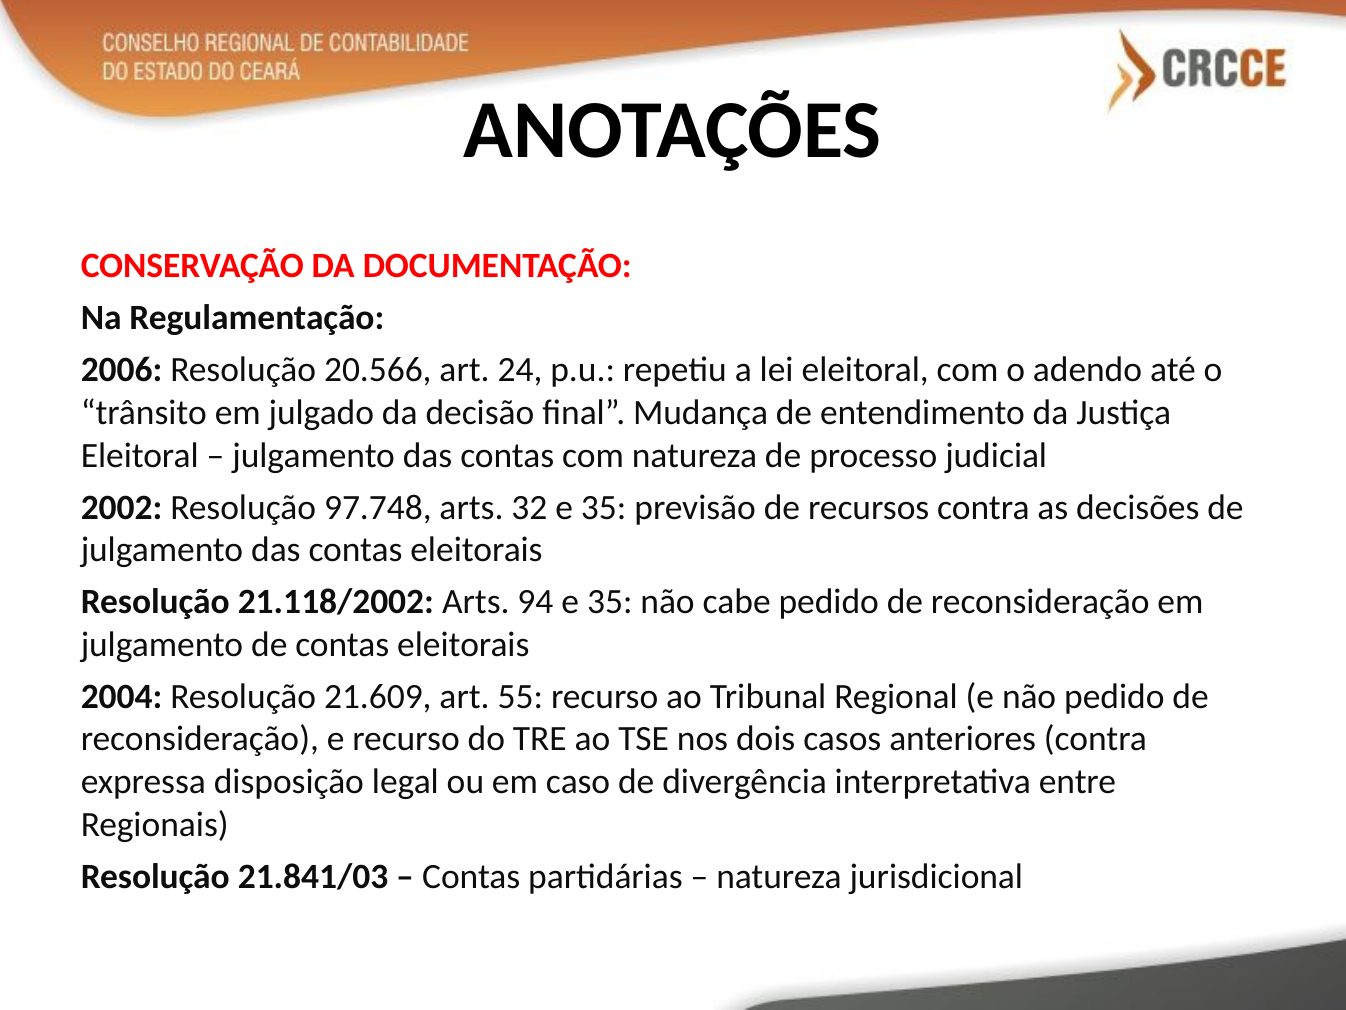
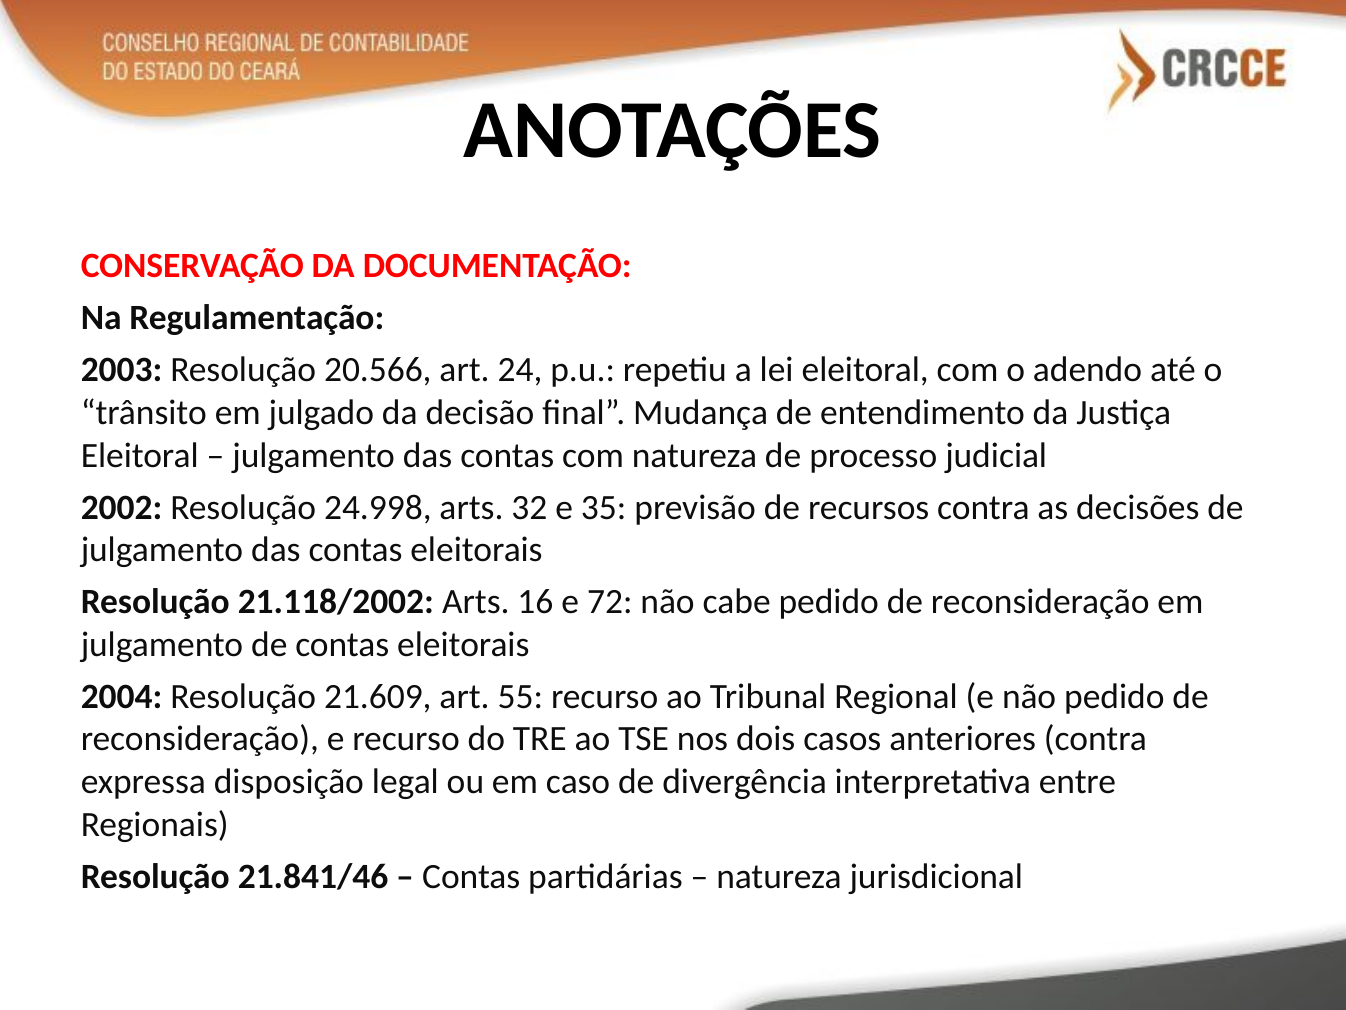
2006: 2006 -> 2003
97.748: 97.748 -> 24.998
94: 94 -> 16
35 at (610, 602): 35 -> 72
21.841/03: 21.841/03 -> 21.841/46
